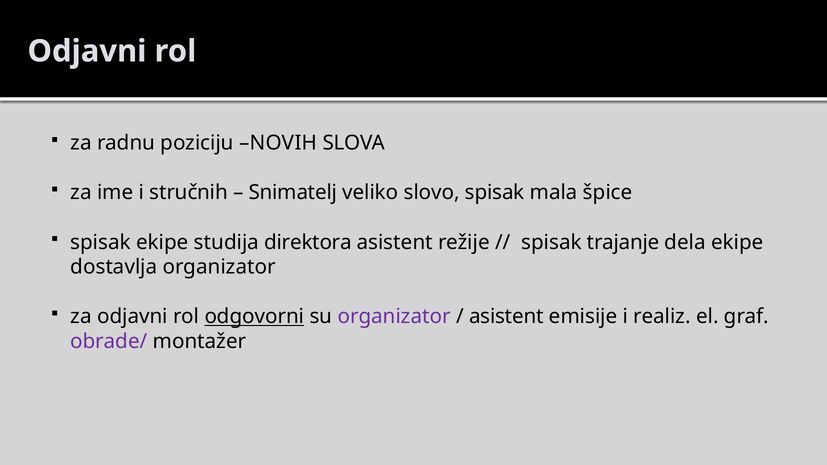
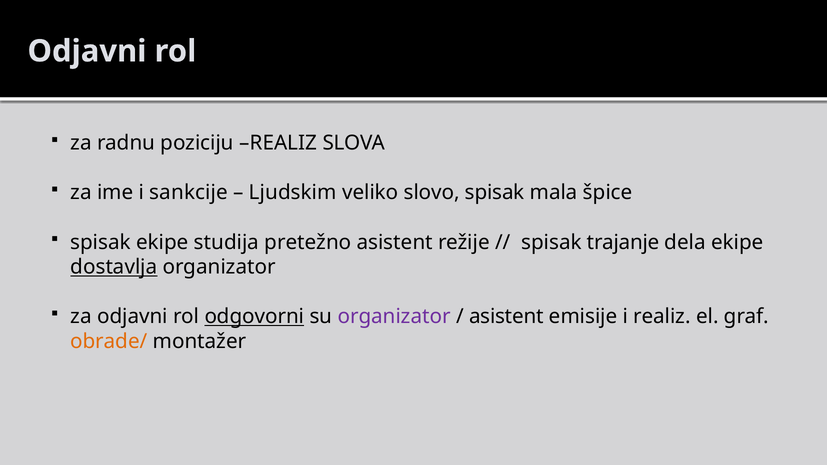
poziciju NOVIH: NOVIH -> REALIZ
stručnih: stručnih -> sankcije
Snimatelj: Snimatelj -> Ljudskim
direktora: direktora -> pretežno
dostavlja underline: none -> present
obrade/ colour: purple -> orange
